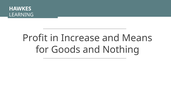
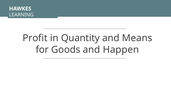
Increase: Increase -> Quantity
Nothing: Nothing -> Happen
